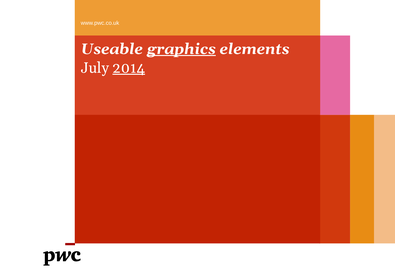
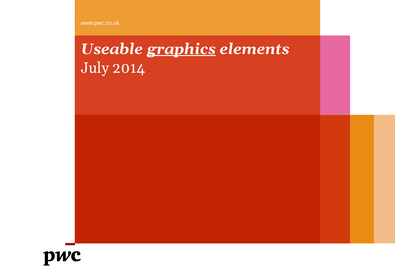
2014 underline: present -> none
